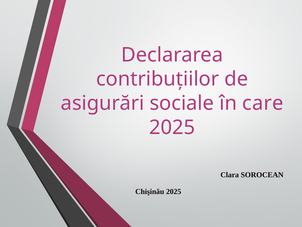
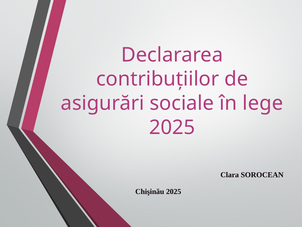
care: care -> lege
